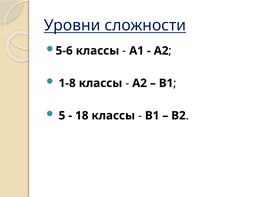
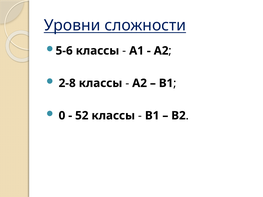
1-8: 1-8 -> 2-8
5: 5 -> 0
18: 18 -> 52
